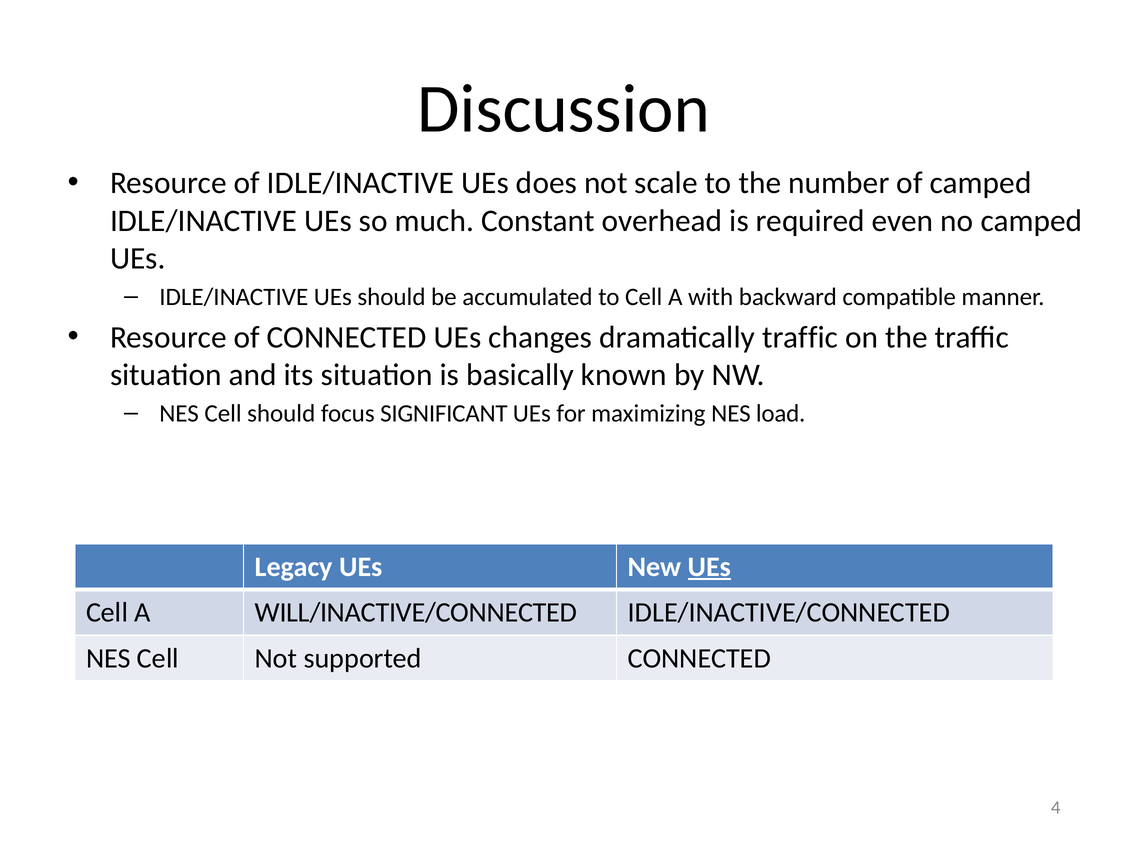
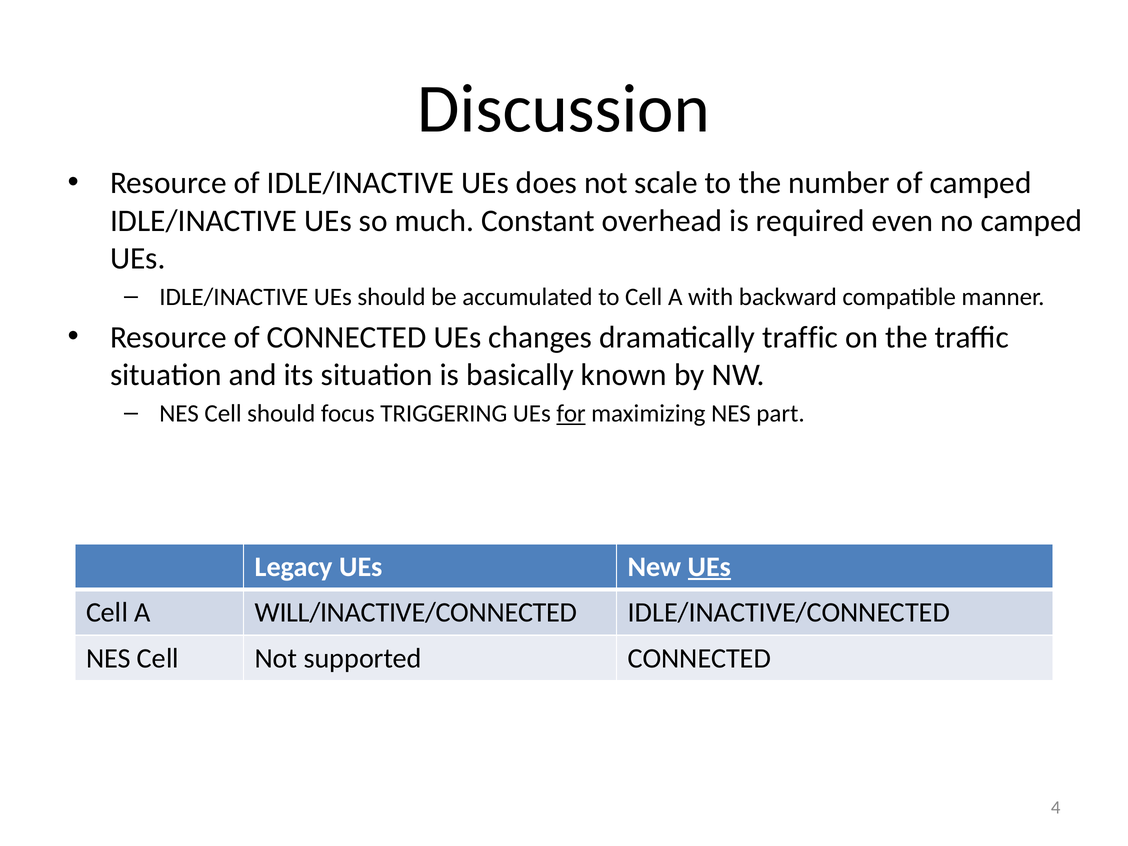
SIGNIFICANT: SIGNIFICANT -> TRIGGERING
for underline: none -> present
load: load -> part
